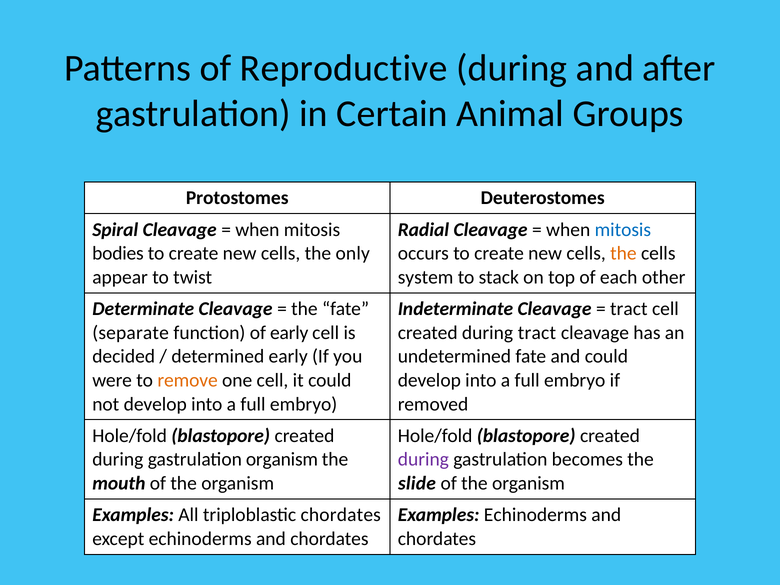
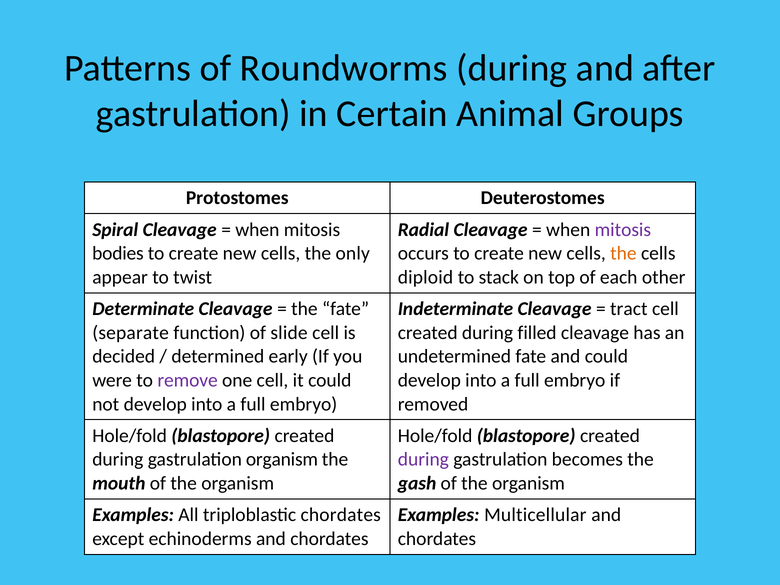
Reproductive: Reproductive -> Roundworms
mitosis at (623, 230) colour: blue -> purple
system: system -> diploid
of early: early -> slide
during tract: tract -> filled
remove colour: orange -> purple
slide: slide -> gash
Examples Echinoderms: Echinoderms -> Multicellular
